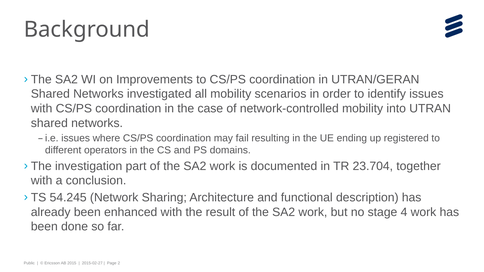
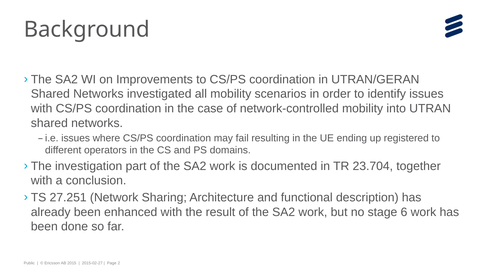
54.245: 54.245 -> 27.251
4: 4 -> 6
